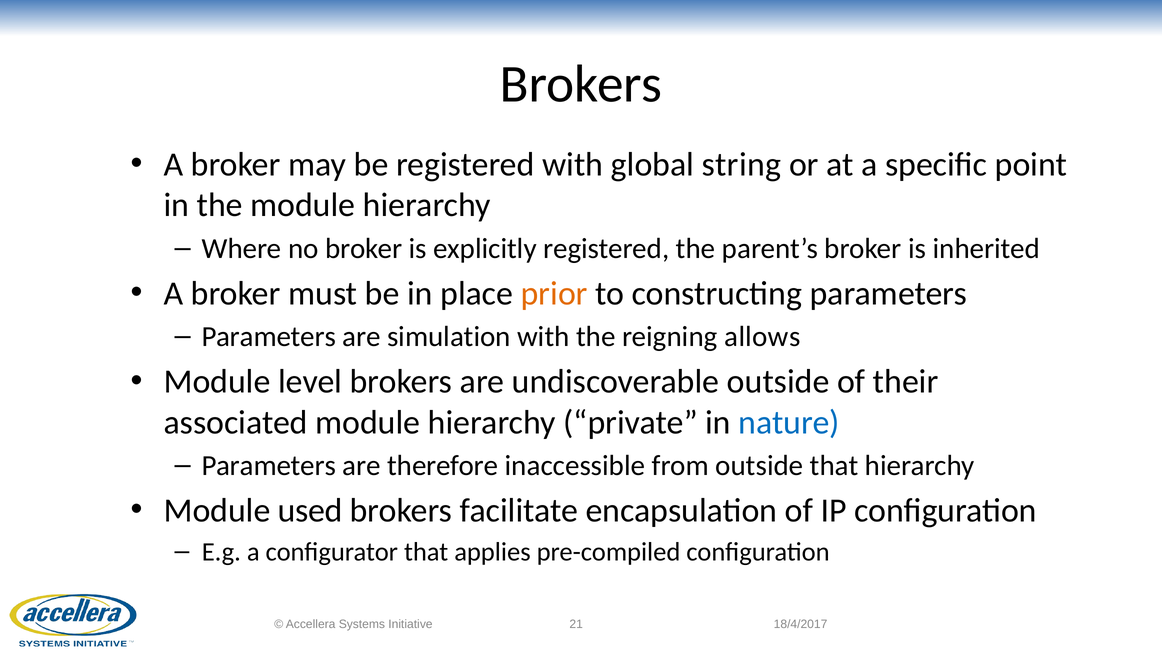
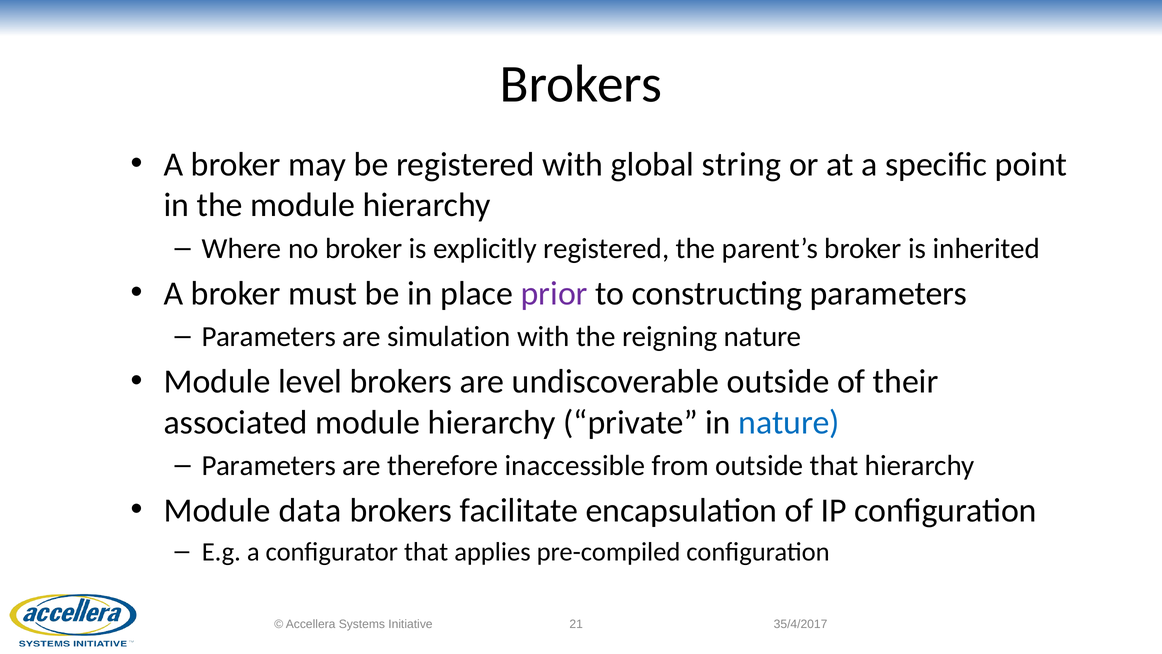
prior colour: orange -> purple
reigning allows: allows -> nature
used: used -> data
18/4/2017: 18/4/2017 -> 35/4/2017
